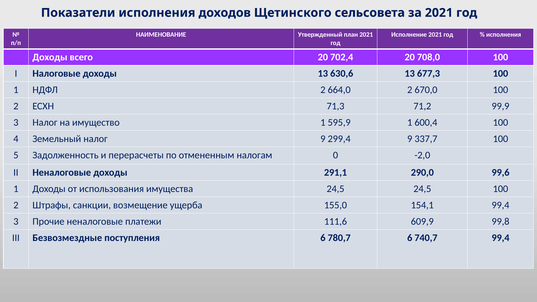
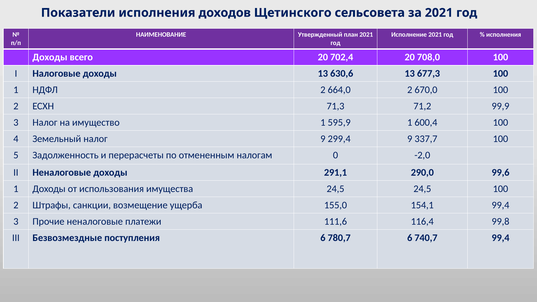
609,9: 609,9 -> 116,4
